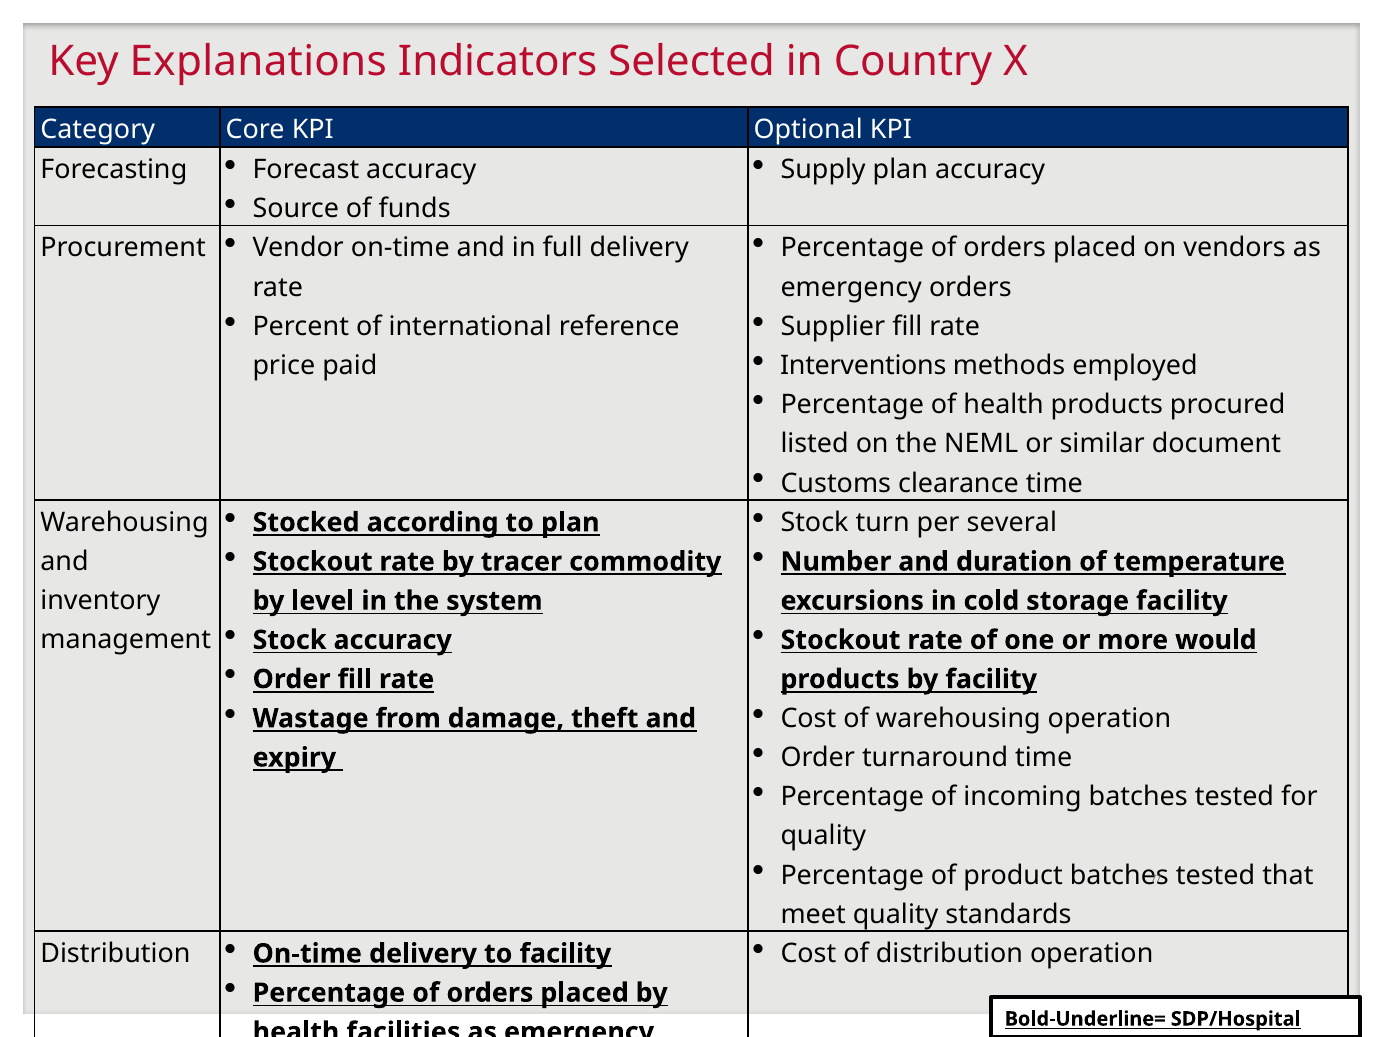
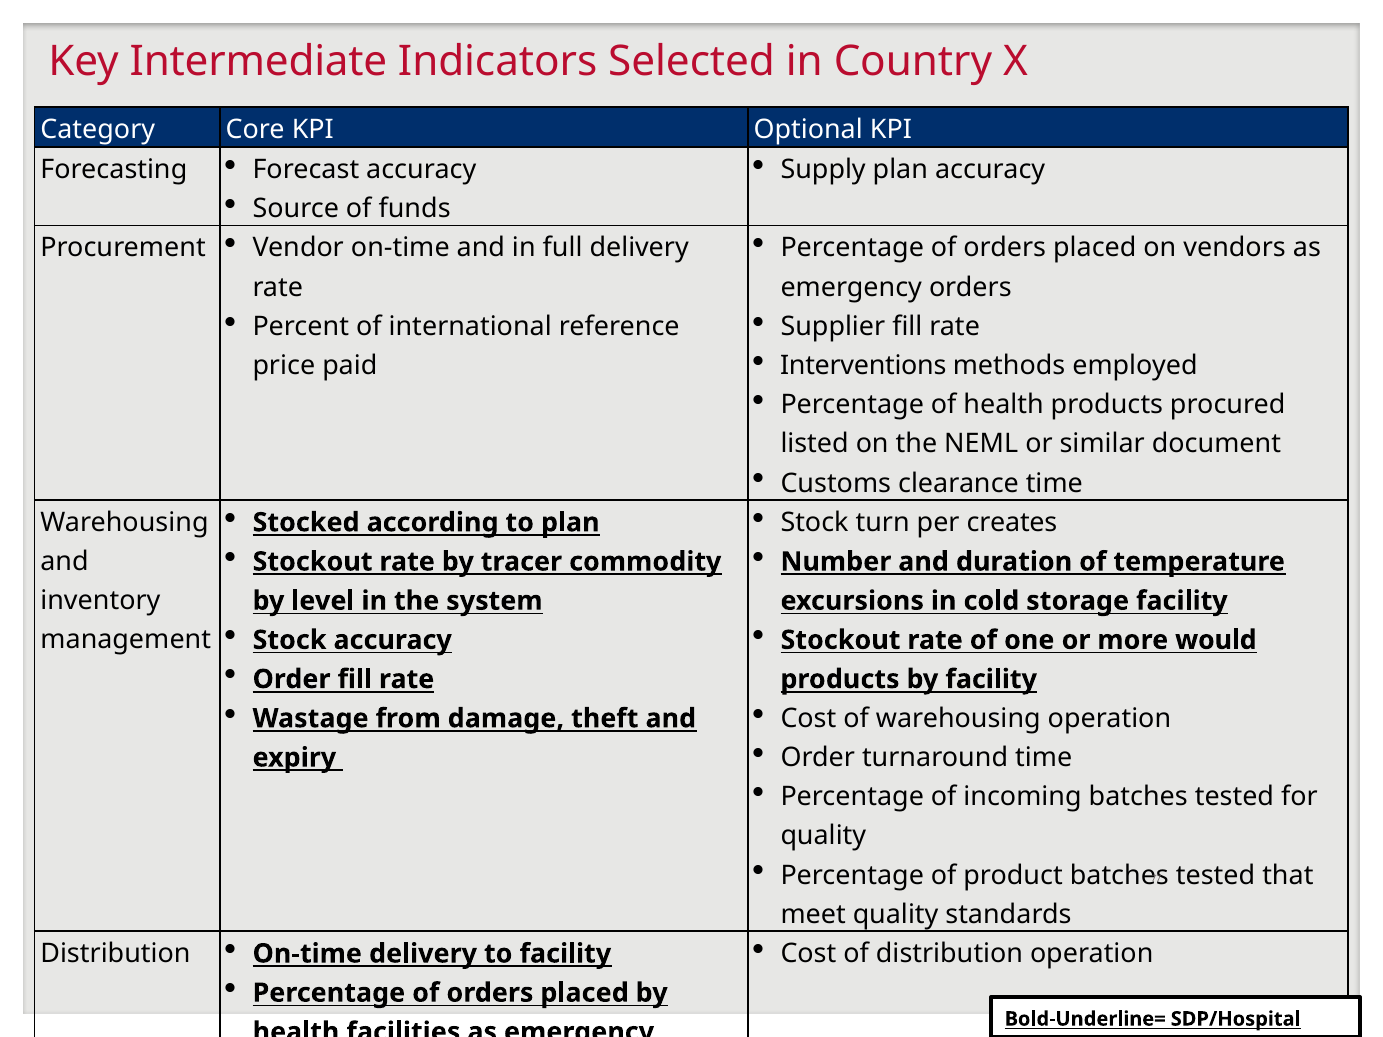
Explanations: Explanations -> Intermediate
several: several -> creates
